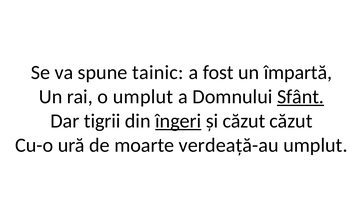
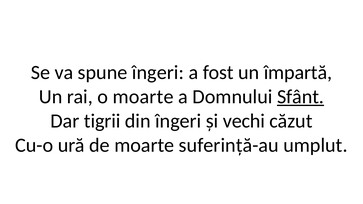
spune tainic: tainic -> îngeri
o umplut: umplut -> moarte
îngeri at (178, 121) underline: present -> none
și căzut: căzut -> vechi
verdeață-au: verdeață-au -> suferință-au
